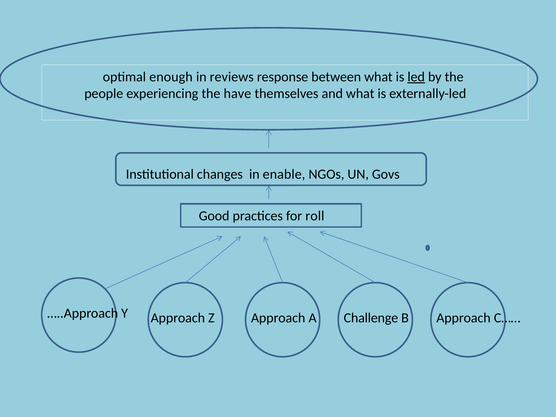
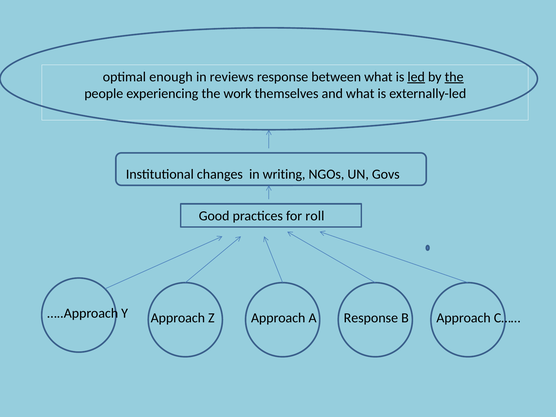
the at (454, 77) underline: none -> present
have: have -> work
enable: enable -> writing
Challenge at (371, 318): Challenge -> Response
